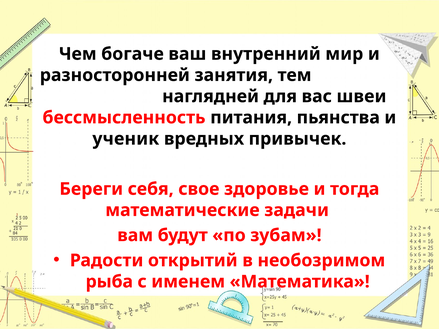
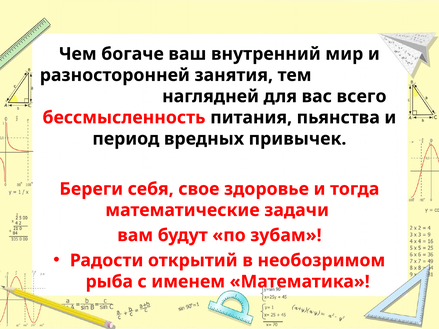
швеи: швеи -> всего
ученик: ученик -> период
